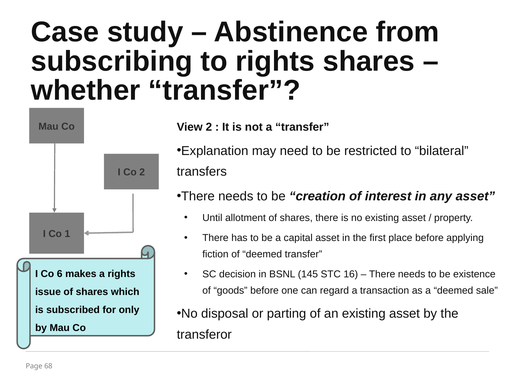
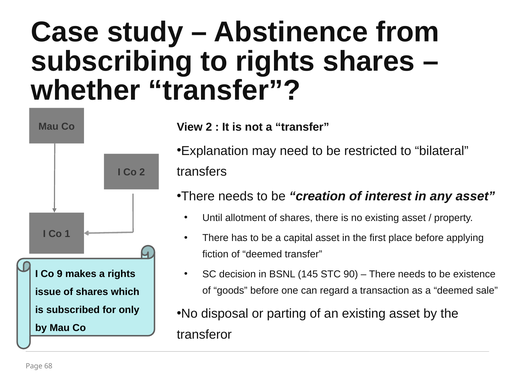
16: 16 -> 90
6: 6 -> 9
